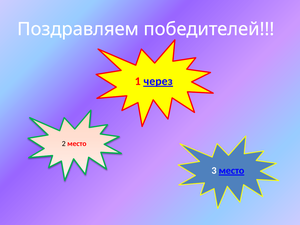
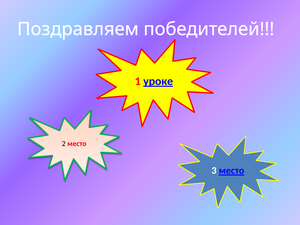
через: через -> уроке
